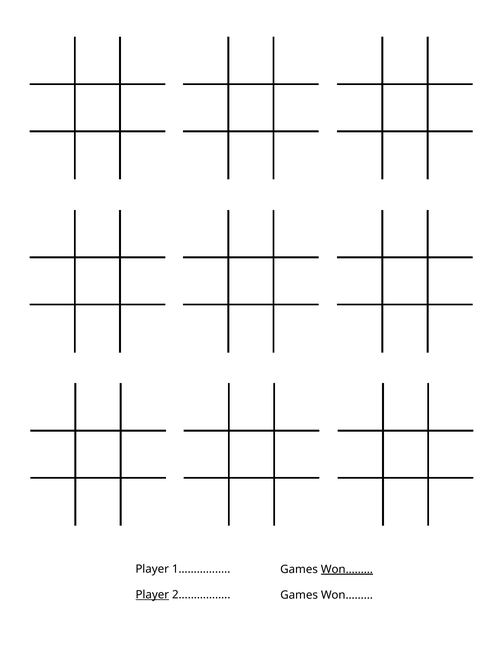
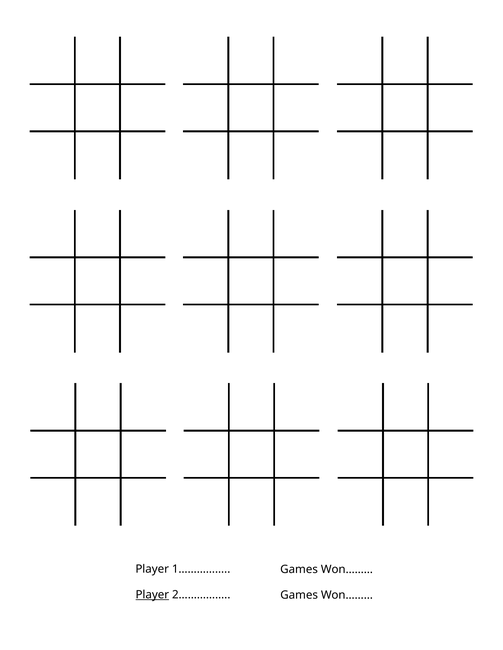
Won……… at (347, 570) underline: present -> none
